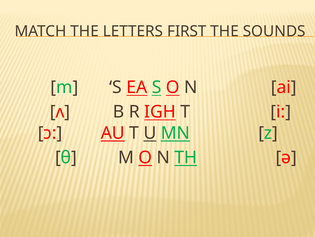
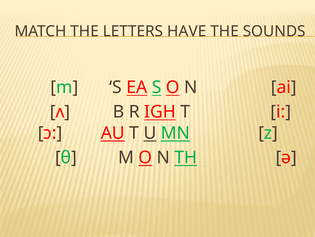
FIRST: FIRST -> HAVE
